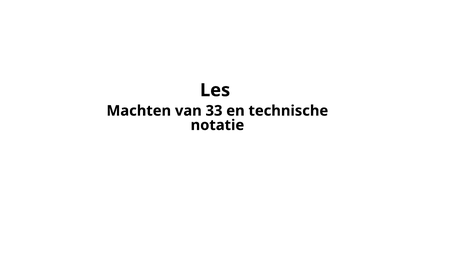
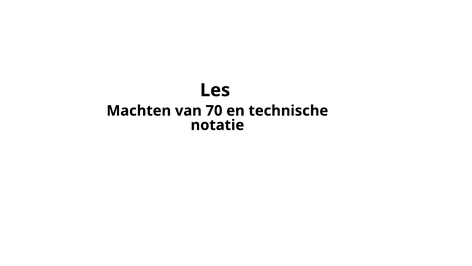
33: 33 -> 70
